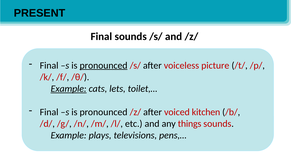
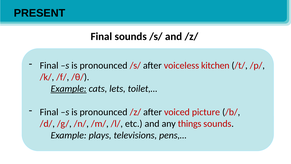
pronounced at (104, 65) underline: present -> none
picture: picture -> kitchen
kitchen: kitchen -> picture
